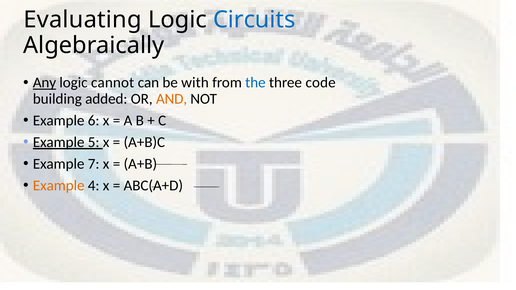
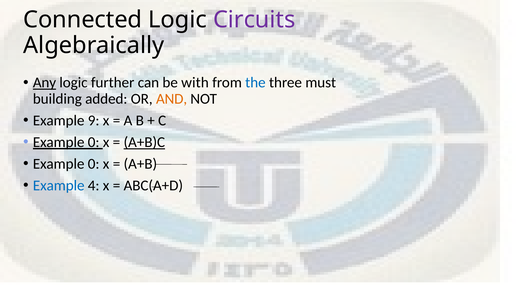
Evaluating: Evaluating -> Connected
Circuits colour: blue -> purple
cannot: cannot -> further
code: code -> must
6: 6 -> 9
5 at (94, 142): 5 -> 0
A+B)C underline: none -> present
7 at (94, 164): 7 -> 0
Example at (59, 186) colour: orange -> blue
